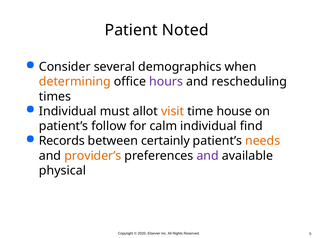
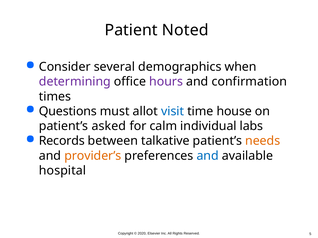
determining colour: orange -> purple
rescheduling: rescheduling -> confirmation
Individual at (68, 112): Individual -> Questions
visit colour: orange -> blue
follow: follow -> asked
find: find -> labs
certainly: certainly -> talkative
and at (208, 156) colour: purple -> blue
physical: physical -> hospital
